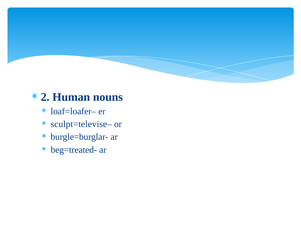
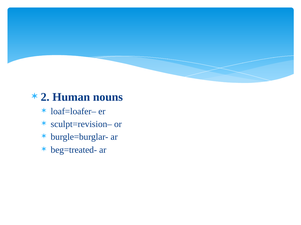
sculpt=televise–: sculpt=televise– -> sculpt=revision–
